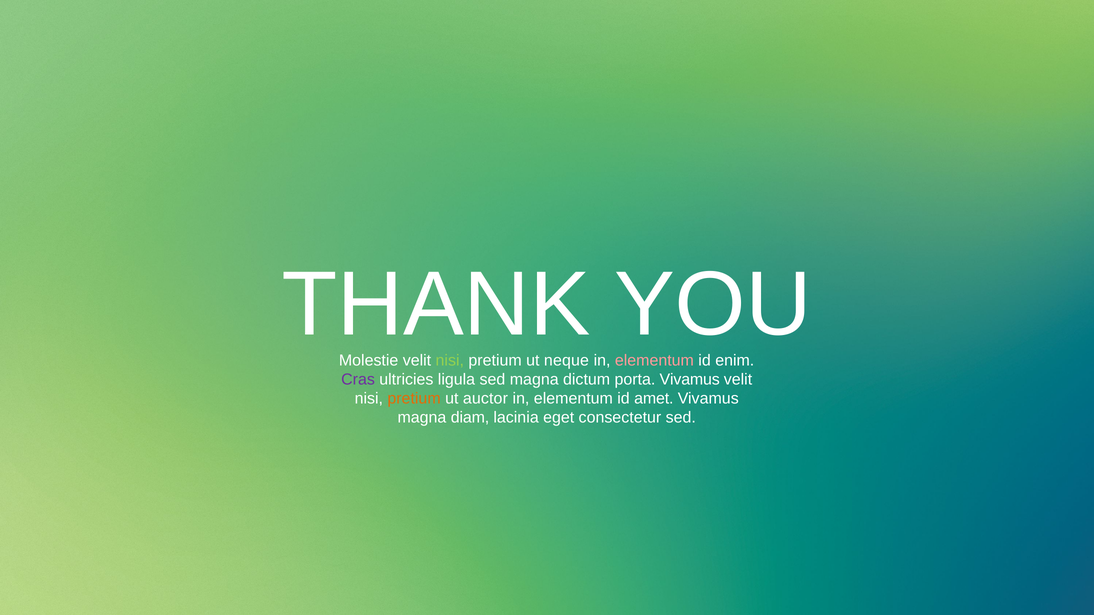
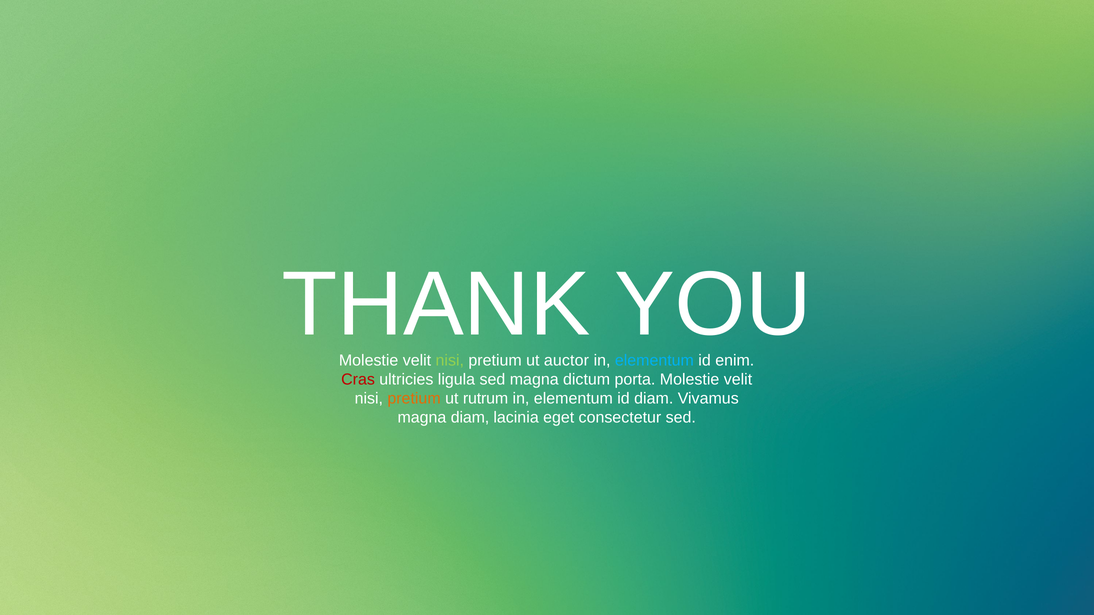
neque: neque -> auctor
elementum at (654, 360) colour: pink -> light blue
Cras colour: purple -> red
porta Vivamus: Vivamus -> Molestie
auctor: auctor -> rutrum
id amet: amet -> diam
